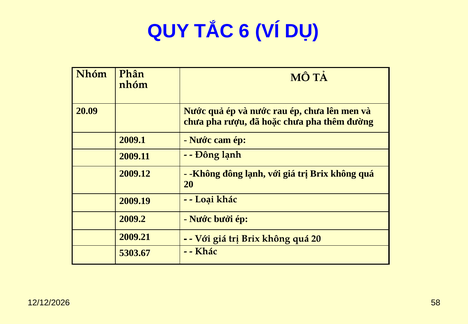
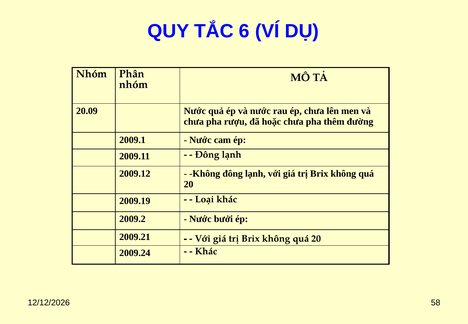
5303.67: 5303.67 -> 2009.24
